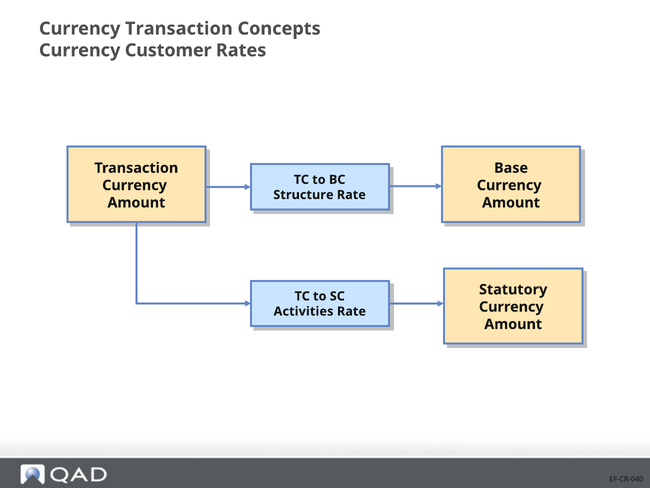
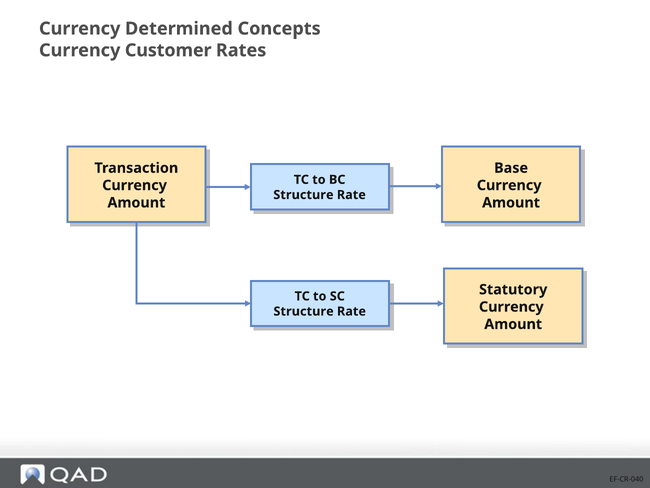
Currency Transaction: Transaction -> Determined
Activities at (304, 311): Activities -> Structure
